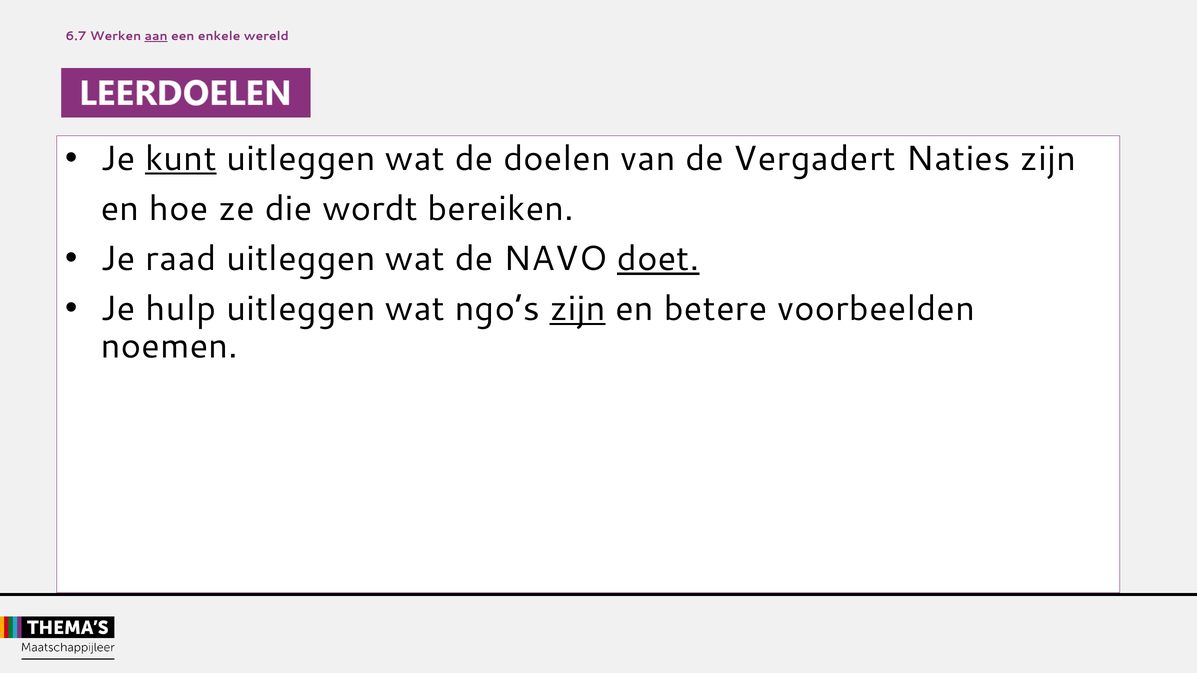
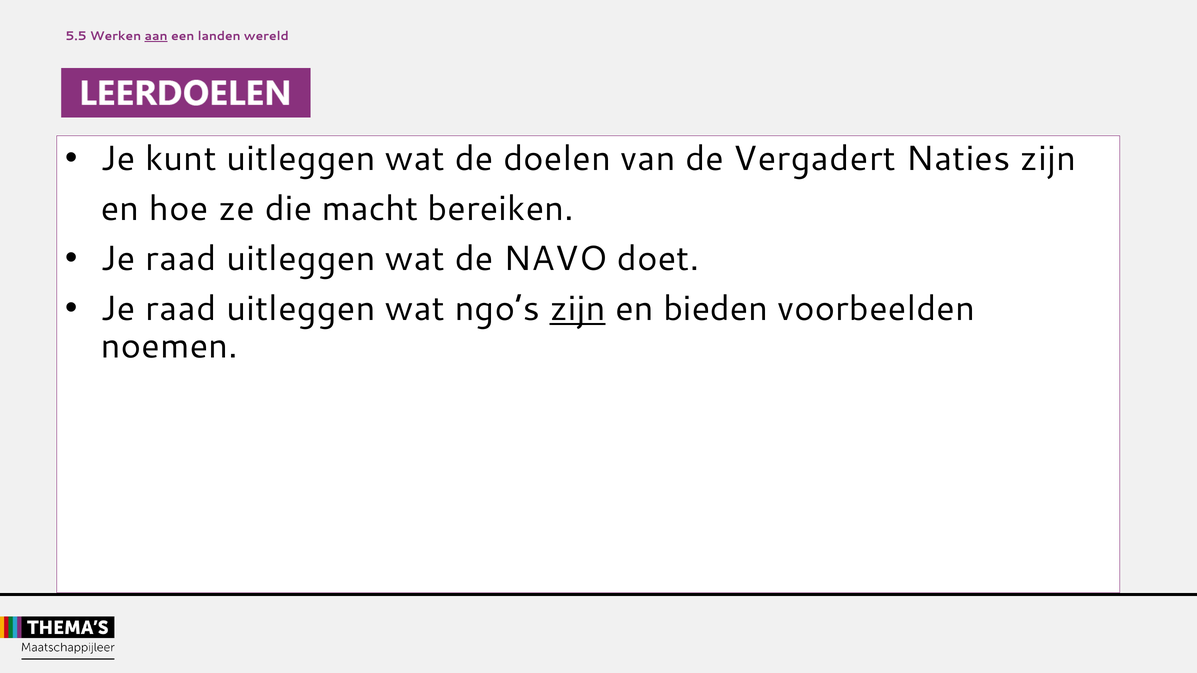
6.7: 6.7 -> 5.5
enkele: enkele -> landen
kunt underline: present -> none
wordt: wordt -> macht
doet underline: present -> none
hulp at (181, 309): hulp -> raad
betere: betere -> bieden
